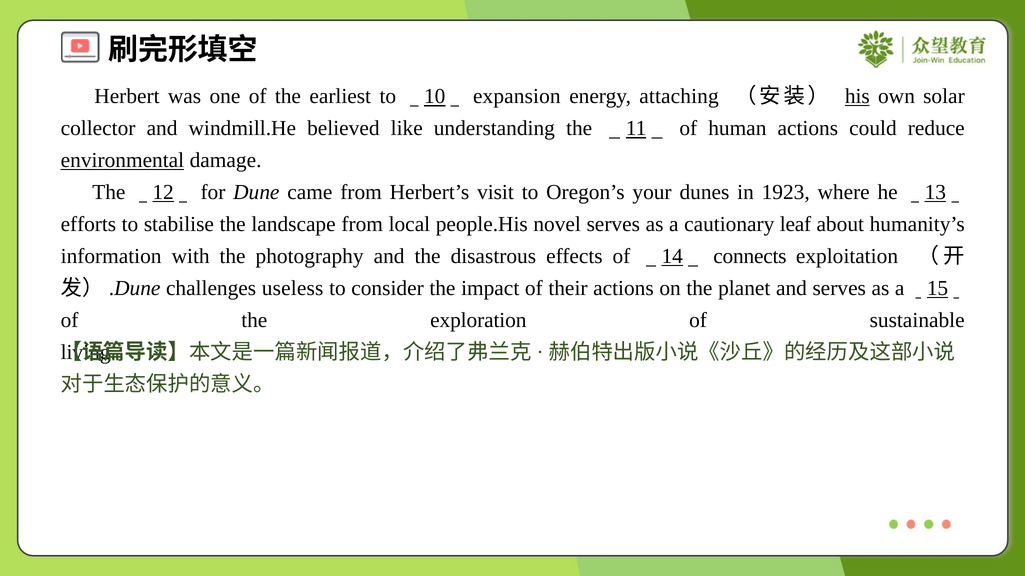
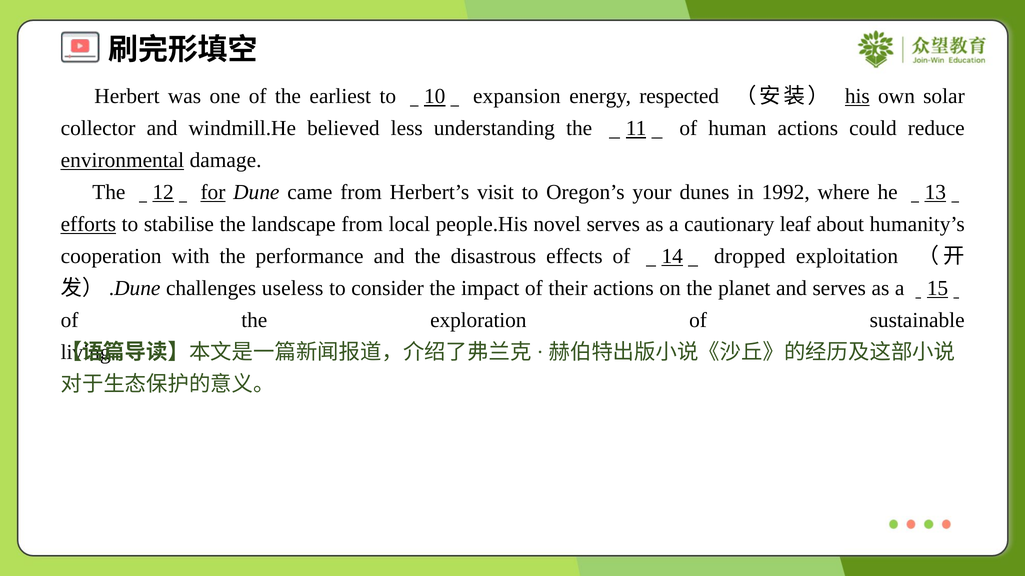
attaching: attaching -> respected
like: like -> less
for underline: none -> present
1923: 1923 -> 1992
efforts underline: none -> present
information: information -> cooperation
photography: photography -> performance
connects: connects -> dropped
